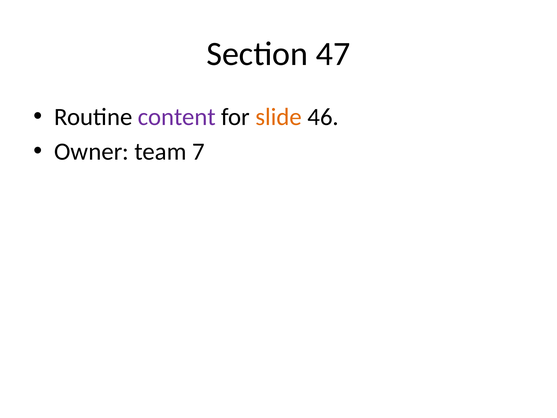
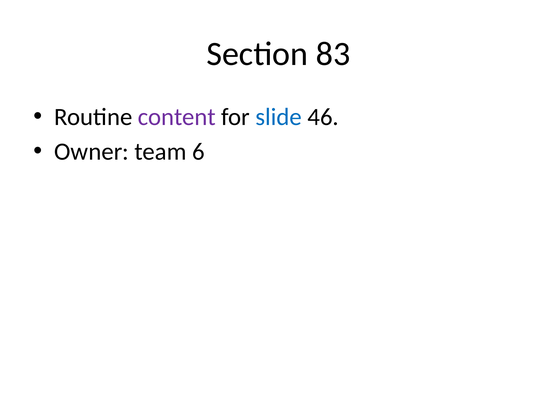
47: 47 -> 83
slide colour: orange -> blue
7: 7 -> 6
